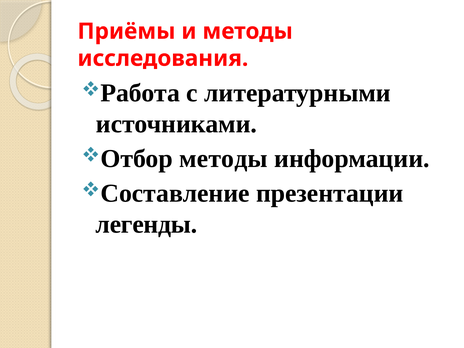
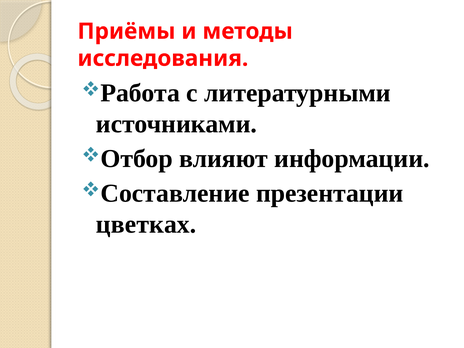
методы at (223, 159): методы -> влияют
легенды: легенды -> цветках
